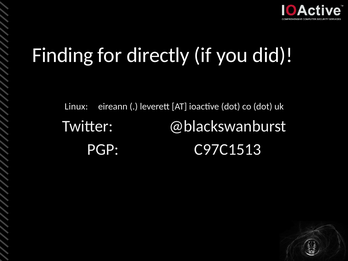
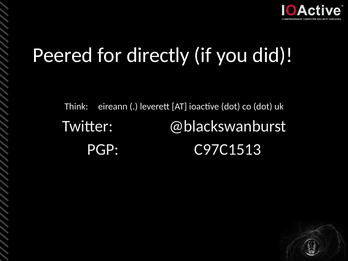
Finding: Finding -> Peered
Linux: Linux -> Think
